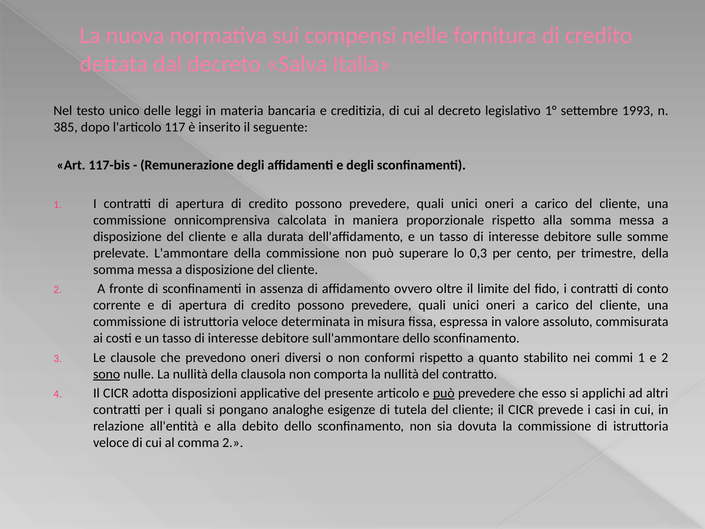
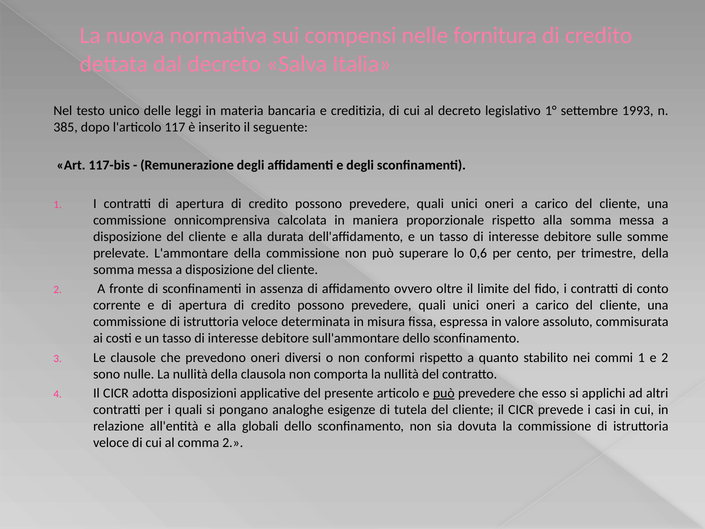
0,3: 0,3 -> 0,6
sono underline: present -> none
debito: debito -> globali
